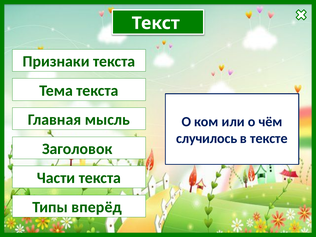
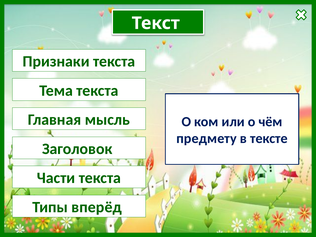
случилось: случилось -> предмету
